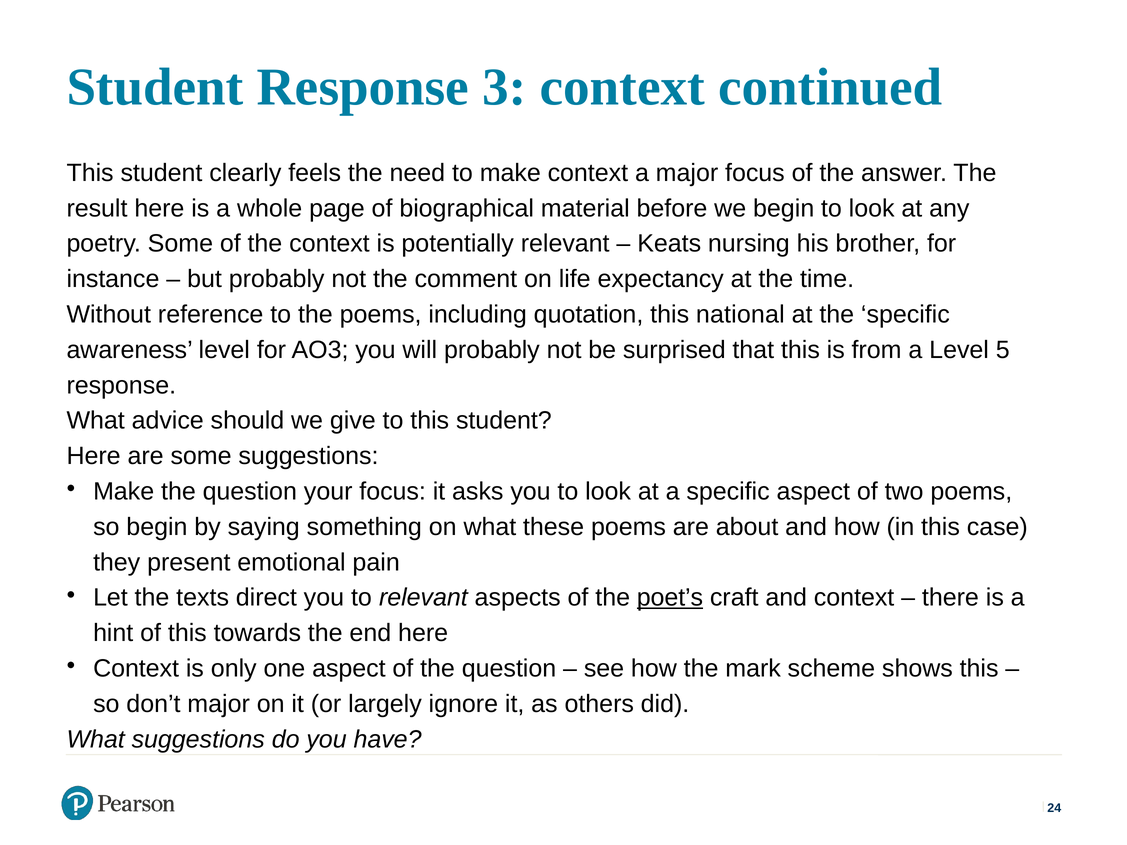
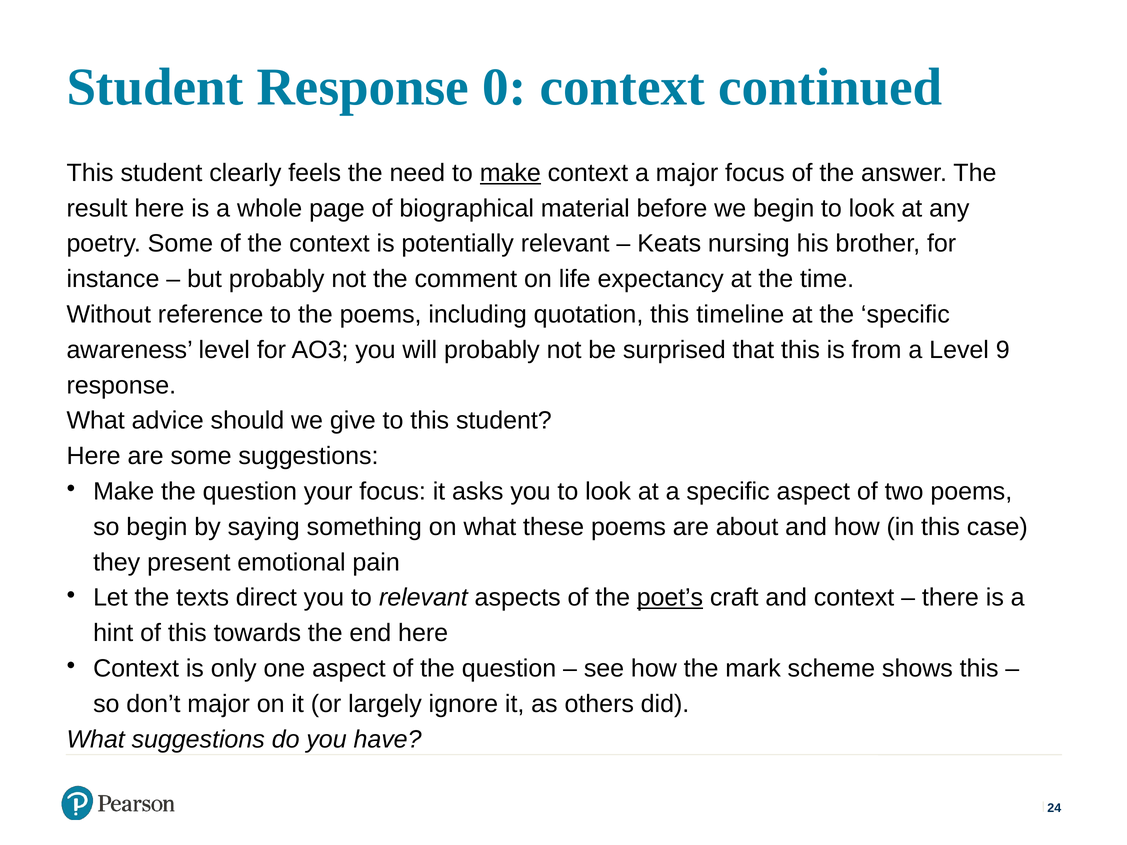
3: 3 -> 0
make at (510, 173) underline: none -> present
national: national -> timeline
5: 5 -> 9
